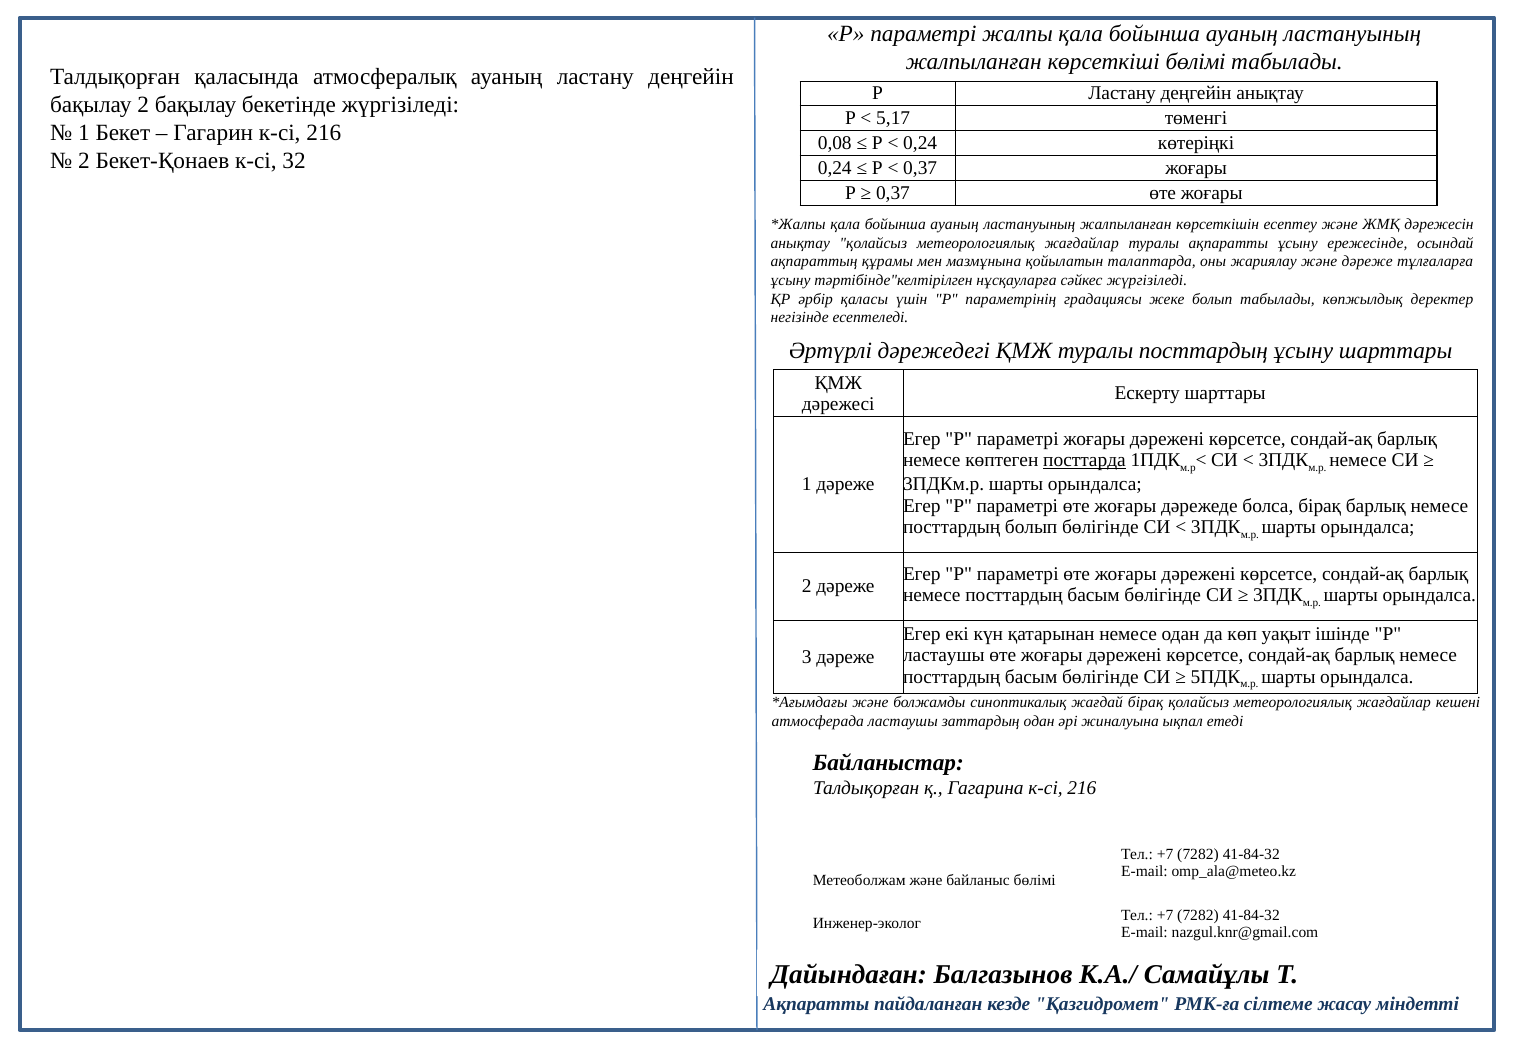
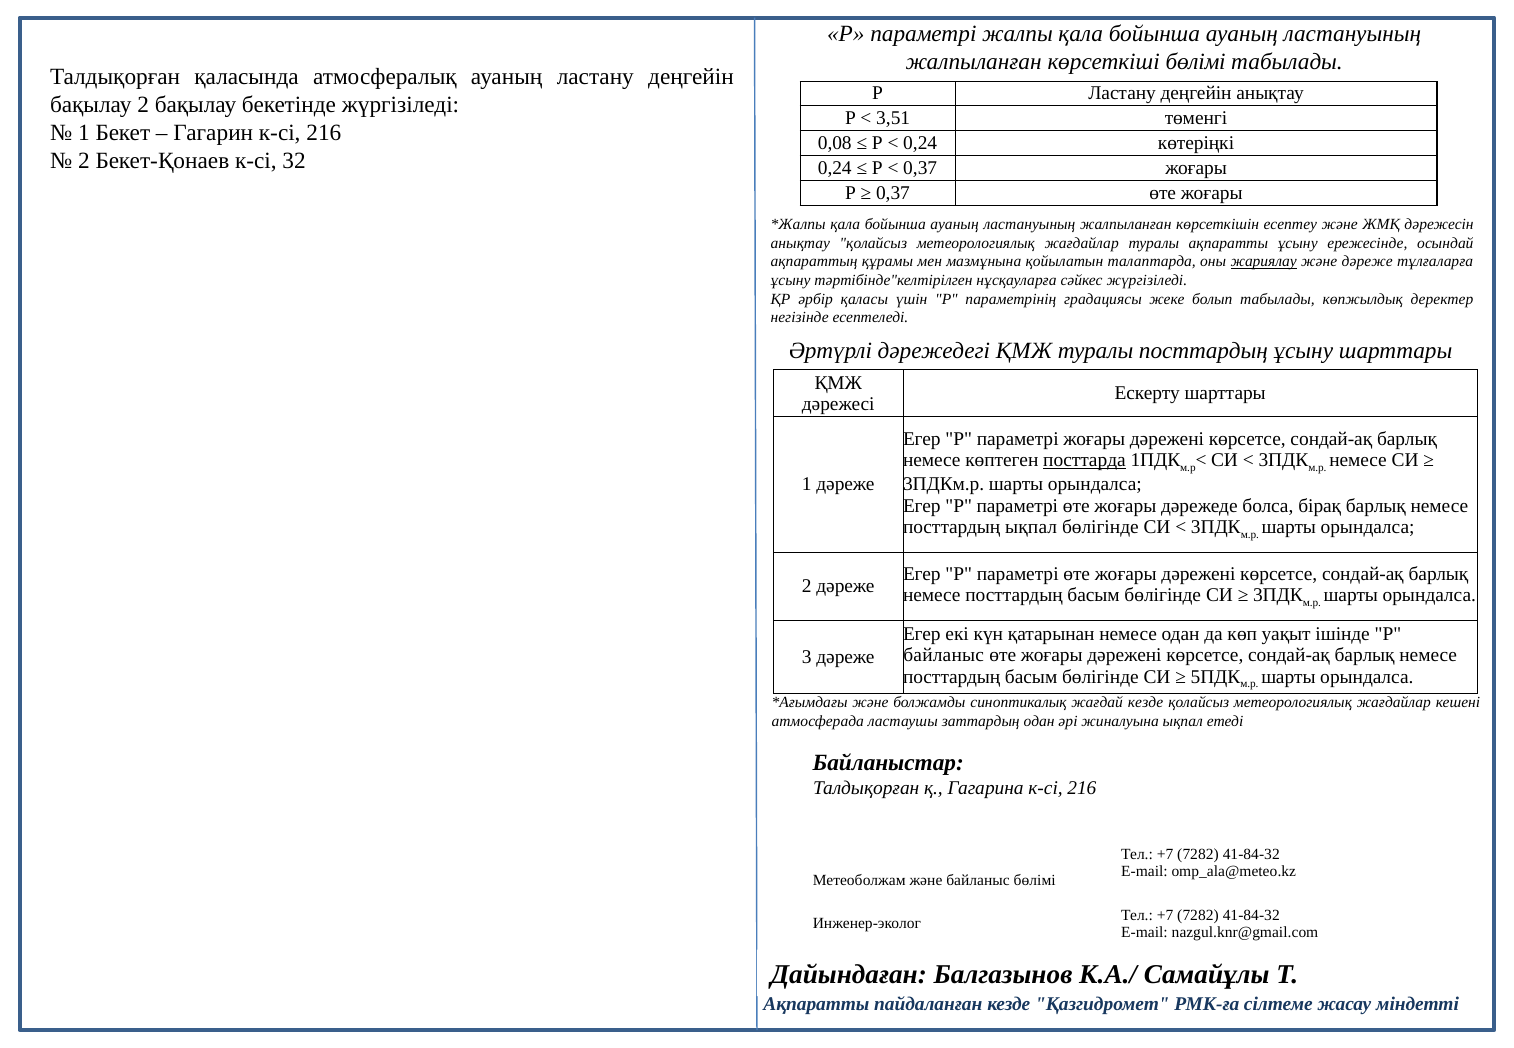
5,17: 5,17 -> 3,51
жариялау underline: none -> present
посттардың болып: болып -> ықпал
ластаушы at (944, 655): ластаушы -> байланыс
жағдай бірақ: бірақ -> кезде
